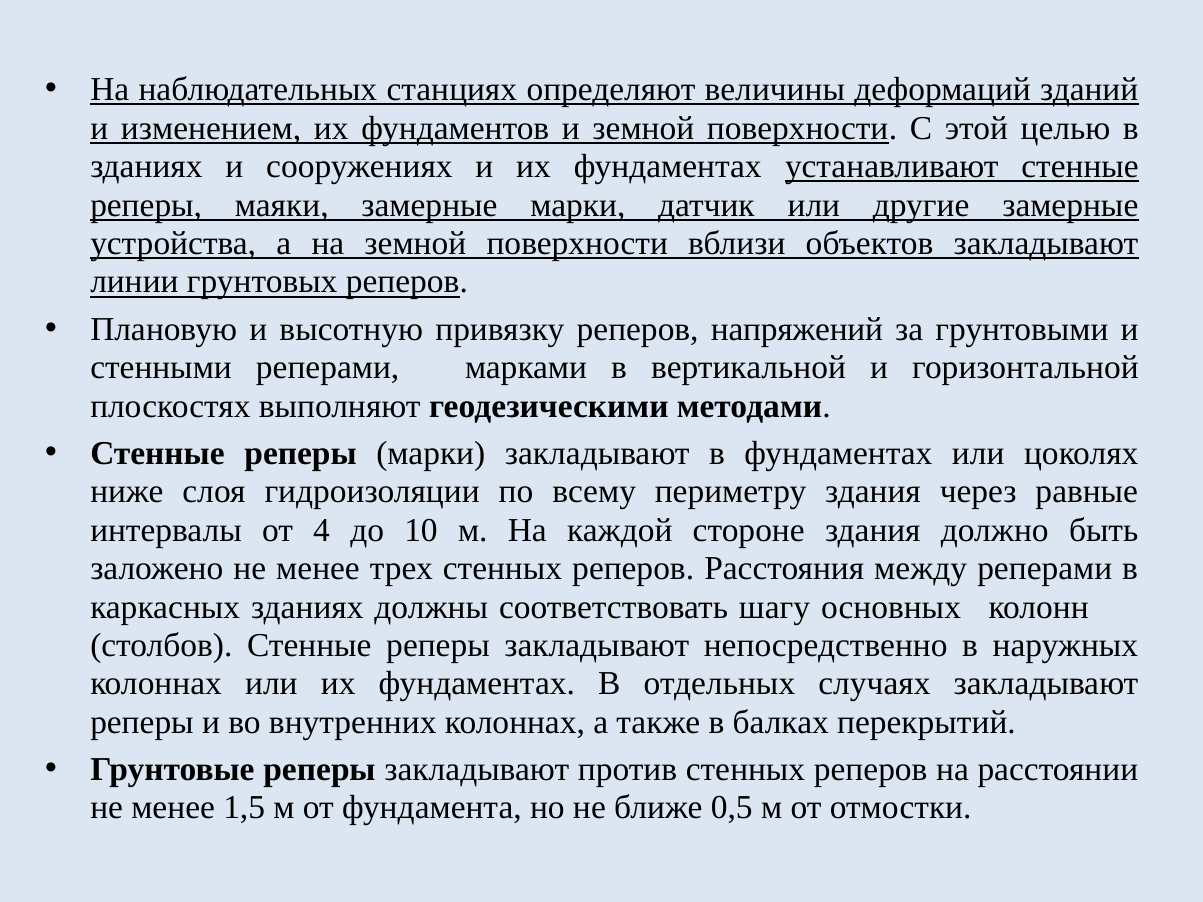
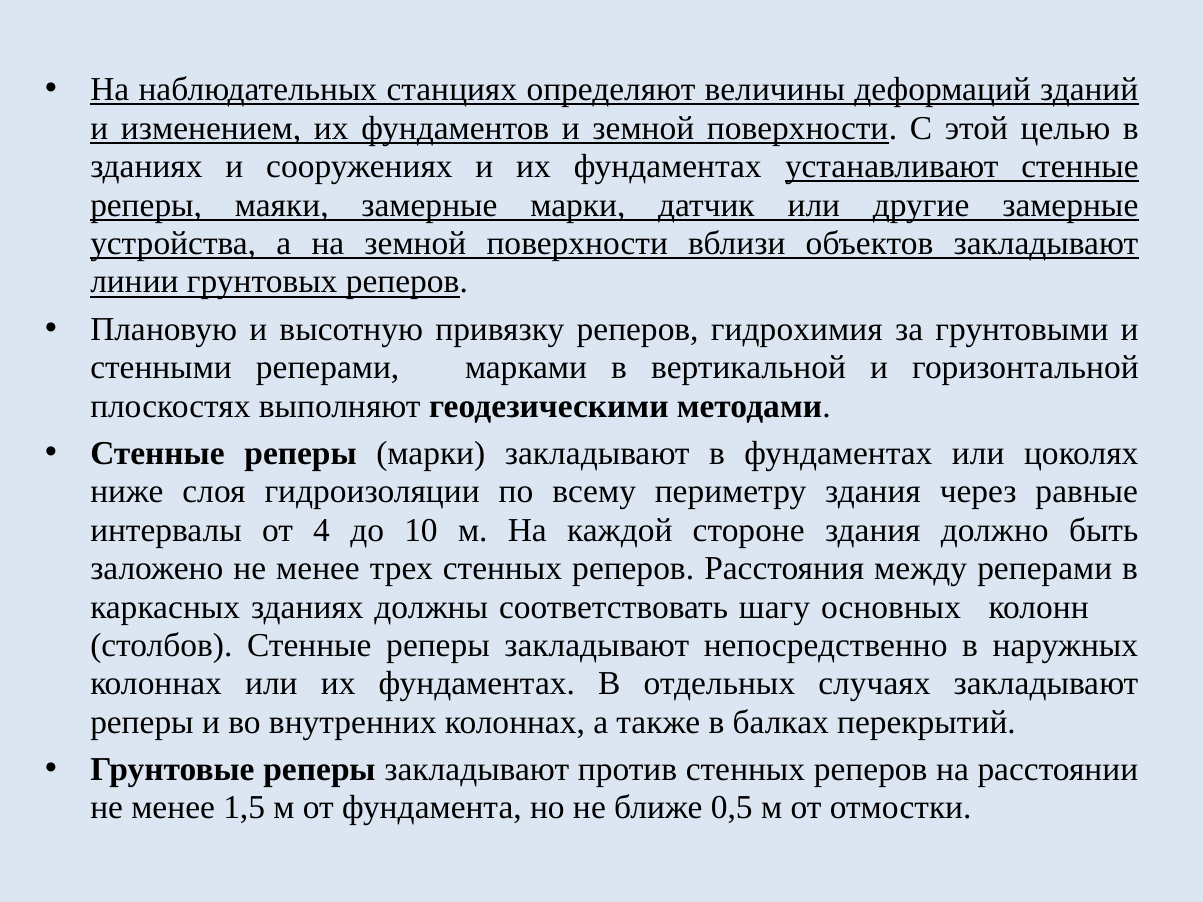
напряжений: напряжений -> гидрохимия
